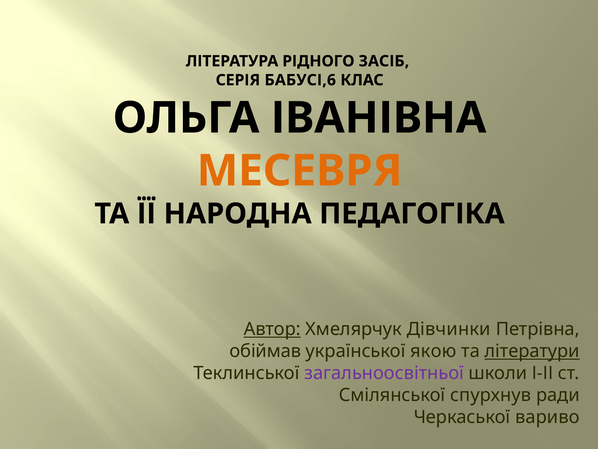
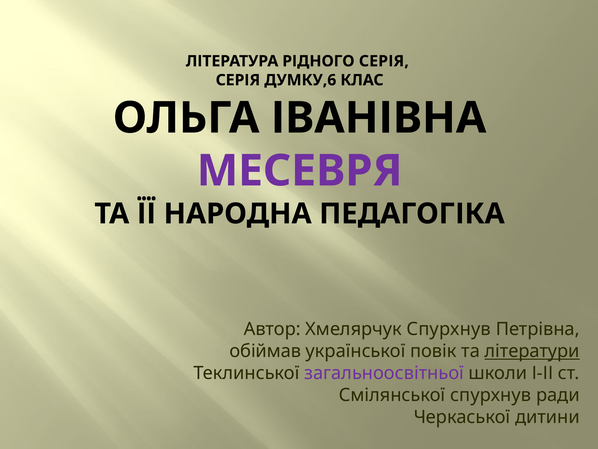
РІДНОГО ЗАСІБ: ЗАСІБ -> СЕРІЯ
БАБУСІ,6: БАБУСІ,6 -> ДУМКУ,6
МЕСЕВРЯ colour: orange -> purple
Автор underline: present -> none
Хмелярчук Дівчинки: Дівчинки -> Спурхнув
якою: якою -> повік
вариво: вариво -> дитини
